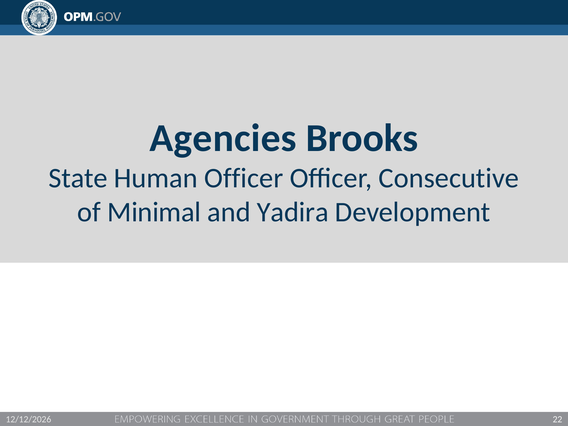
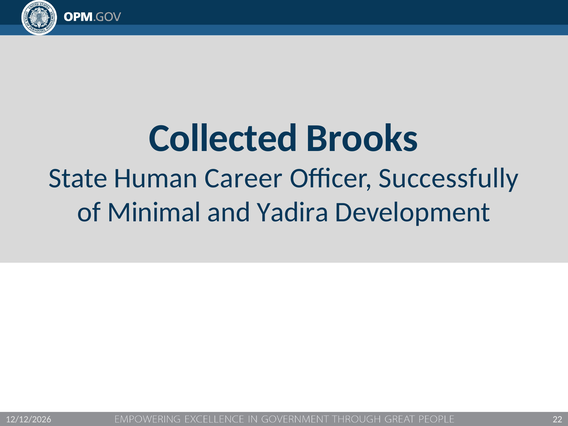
Agencies: Agencies -> Collected
Human Officer: Officer -> Career
Consecutive: Consecutive -> Successfully
